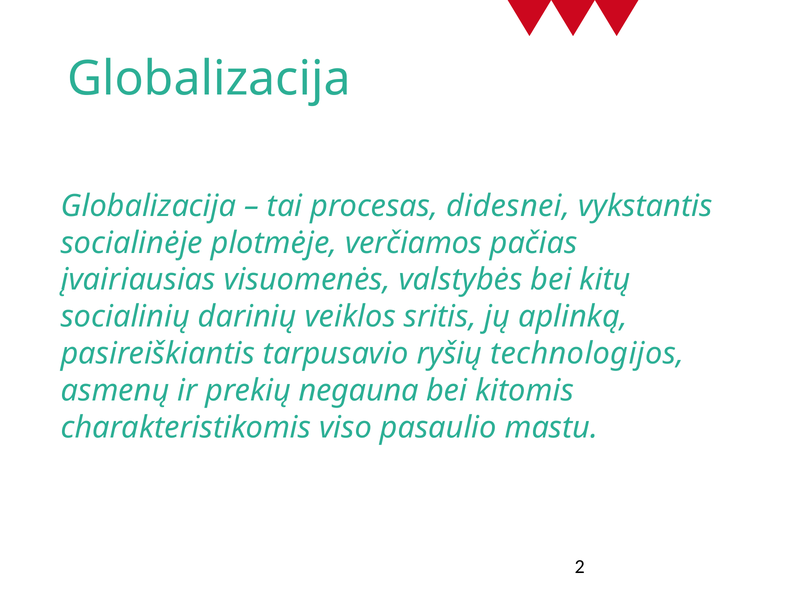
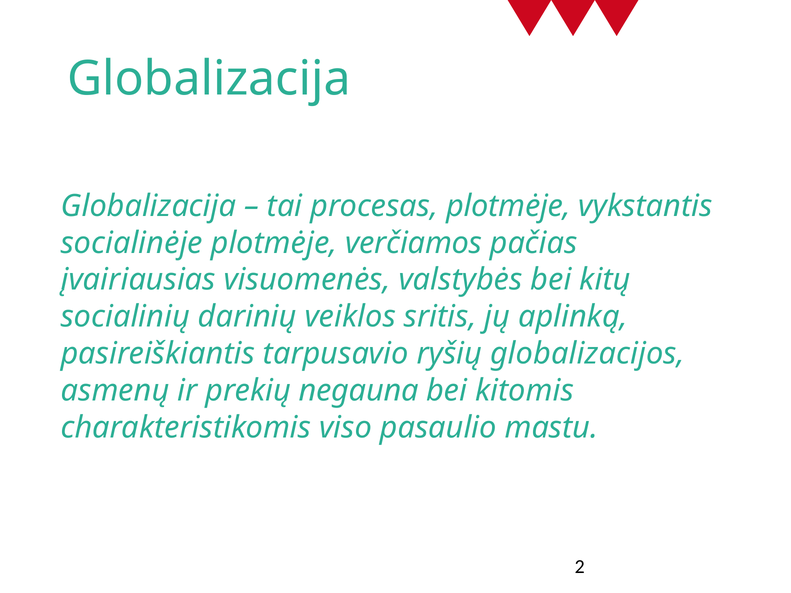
procesas didesnei: didesnei -> plotmėje
technologijos: technologijos -> globalizacijos
